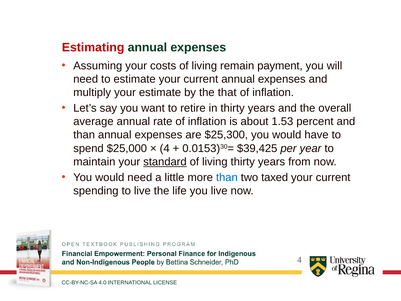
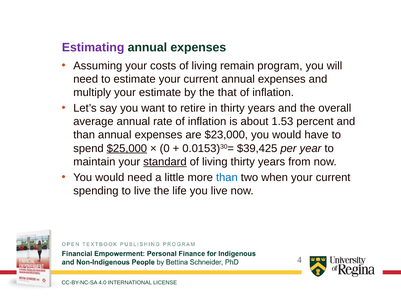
Estimating colour: red -> purple
payment: payment -> program
$25,300: $25,300 -> $23,000
$25,000 underline: none -> present
4 at (165, 148): 4 -> 0
taxed: taxed -> when
